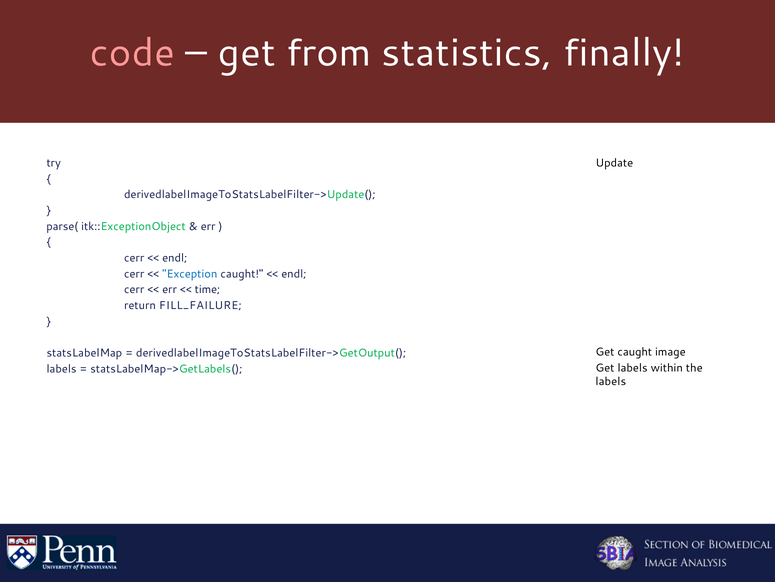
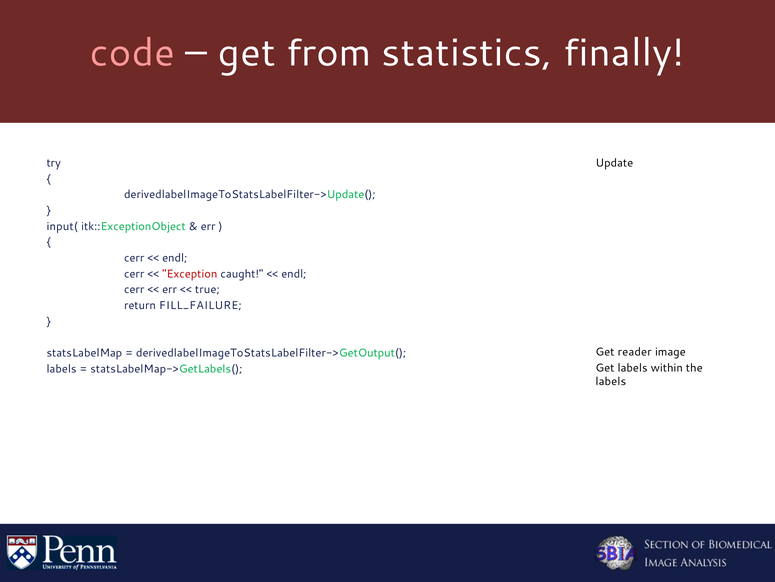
parse(: parse( -> input(
Exception colour: blue -> red
time: time -> true
Get caught: caught -> reader
